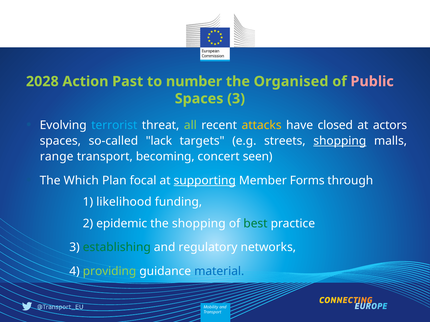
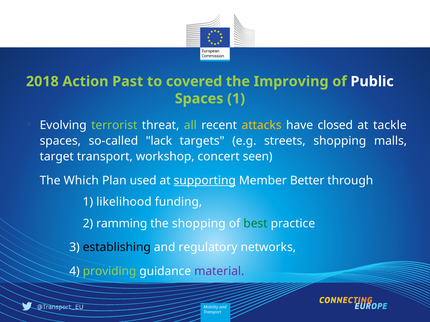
2028: 2028 -> 2018
number: number -> covered
Organised: Organised -> Improving
Public colour: pink -> white
Spaces 3: 3 -> 1
terrorist colour: light blue -> light green
actors: actors -> tackle
shopping at (340, 141) underline: present -> none
range: range -> target
becoming: becoming -> workshop
focal: focal -> used
Forms: Forms -> Better
epidemic: epidemic -> ramming
establishing colour: green -> black
material colour: blue -> purple
